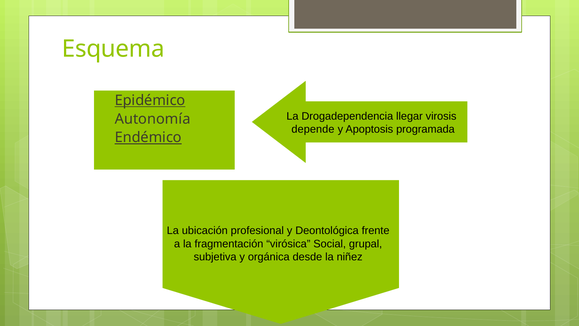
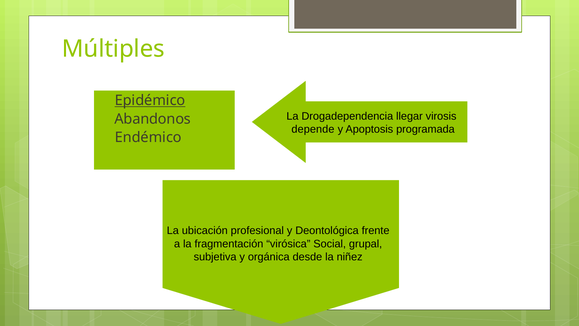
Esquema: Esquema -> Múltiples
Autonomía: Autonomía -> Abandonos
Endémico underline: present -> none
